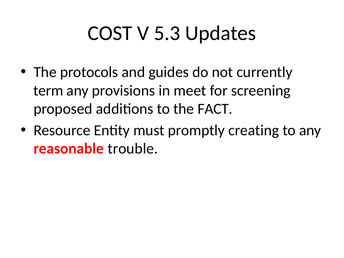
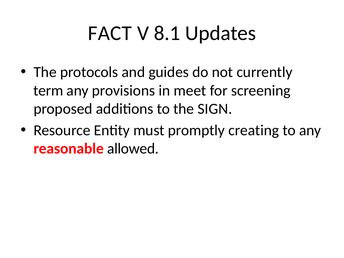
COST: COST -> FACT
5.3: 5.3 -> 8.1
FACT: FACT -> SIGN
trouble: trouble -> allowed
